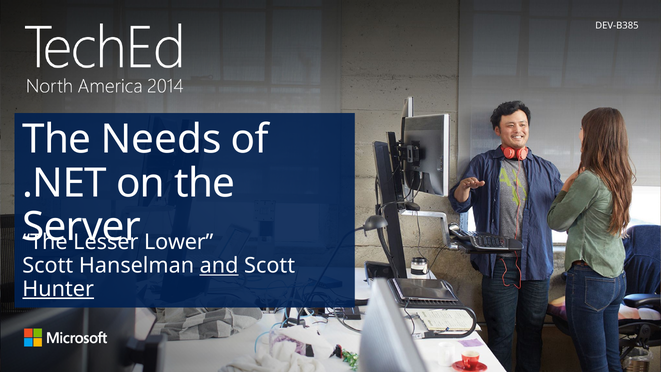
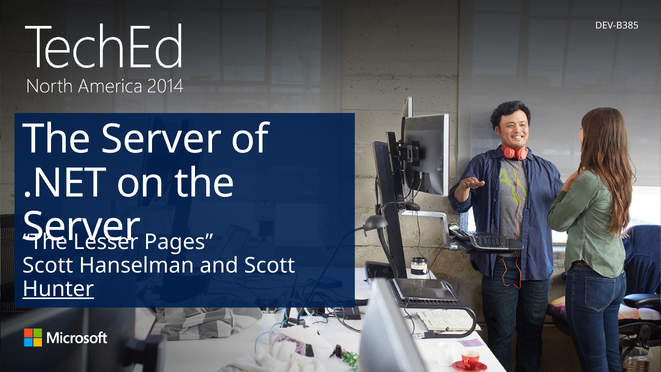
Needs at (161, 139): Needs -> Server
Lower: Lower -> Pages
and underline: present -> none
